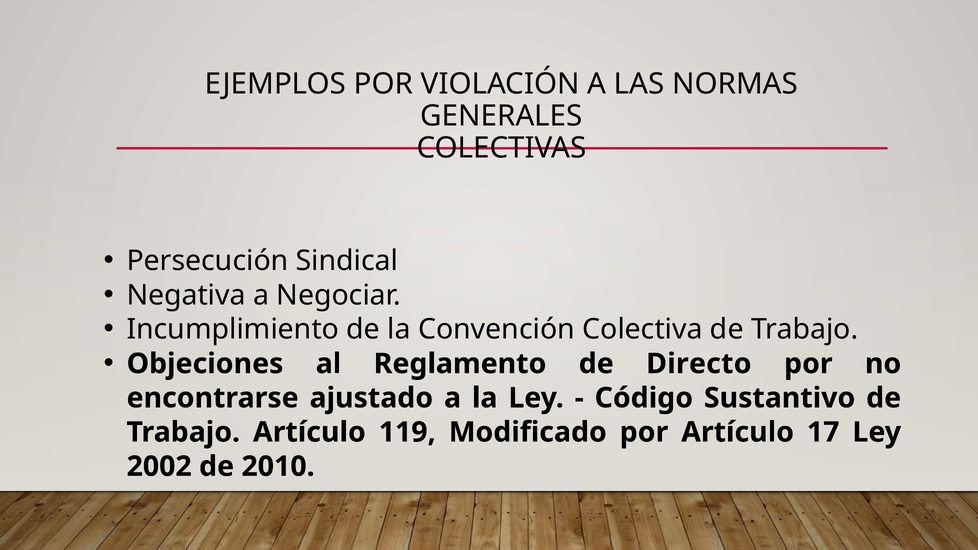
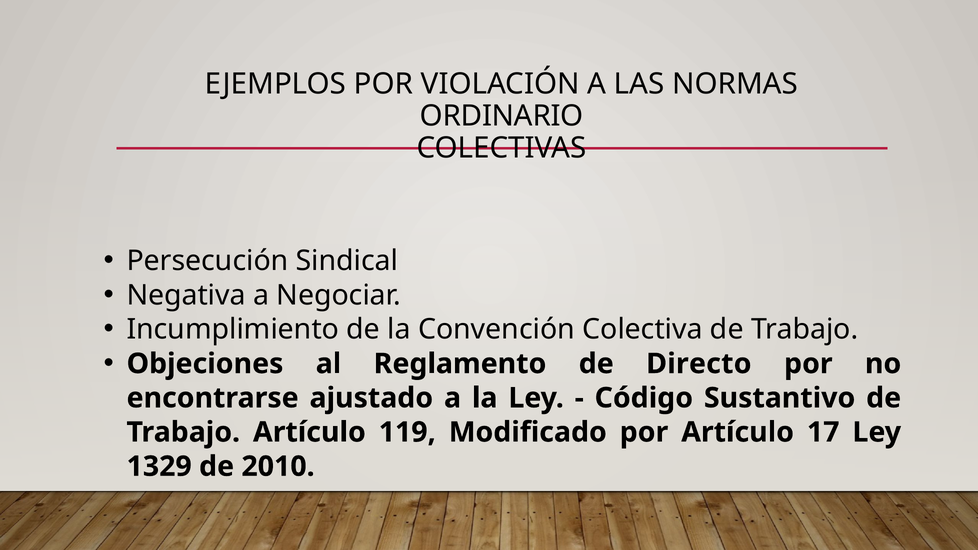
GENERALES: GENERALES -> ORDINARIO
2002: 2002 -> 1329
